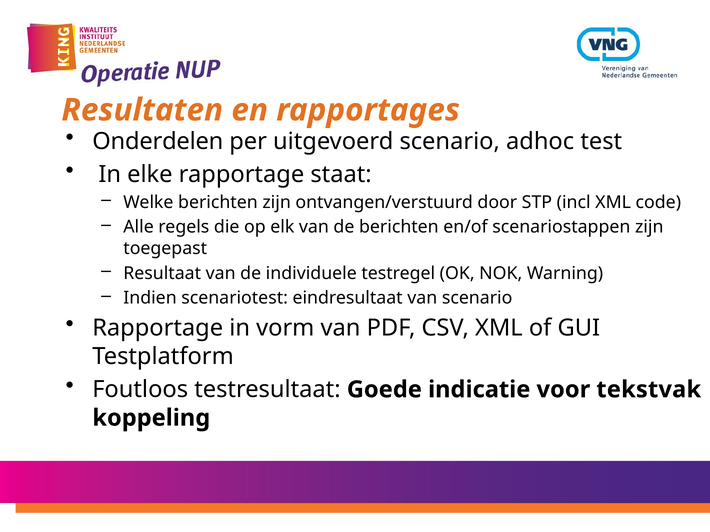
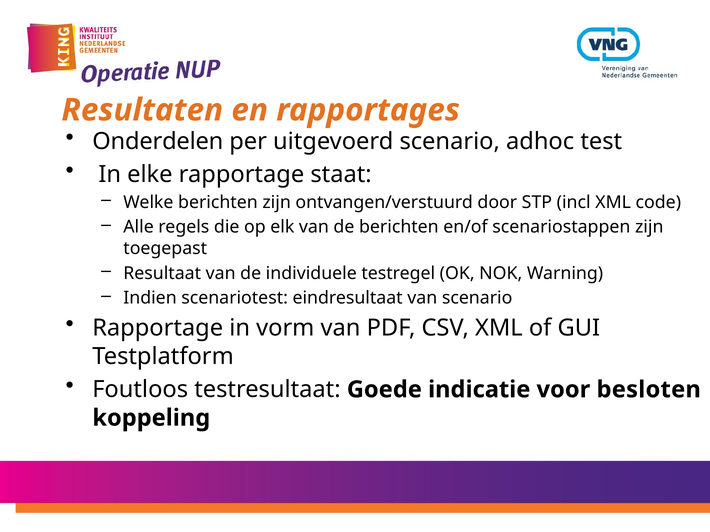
tekstvak: tekstvak -> besloten
